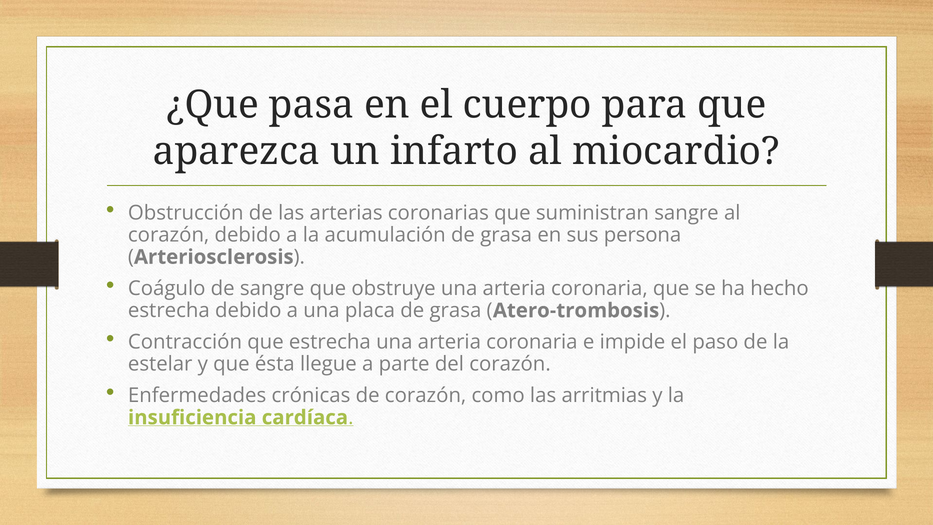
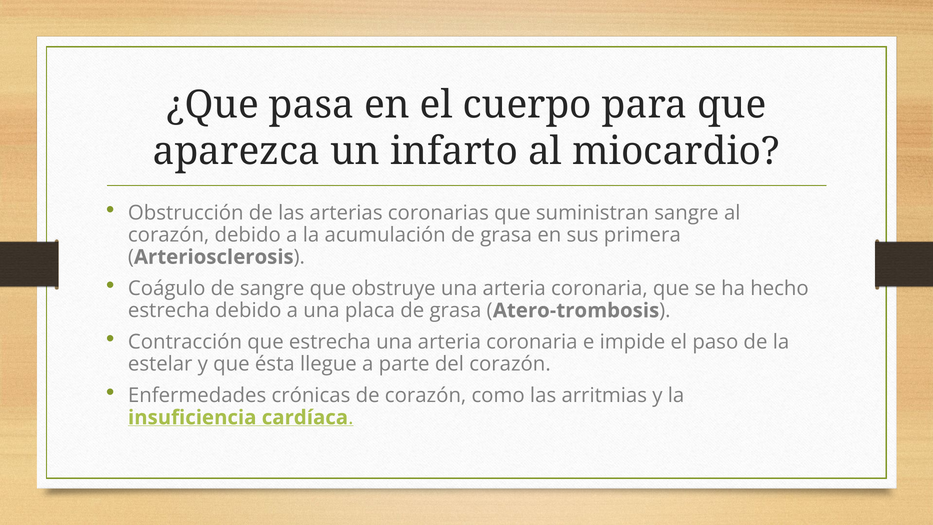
persona: persona -> primera
